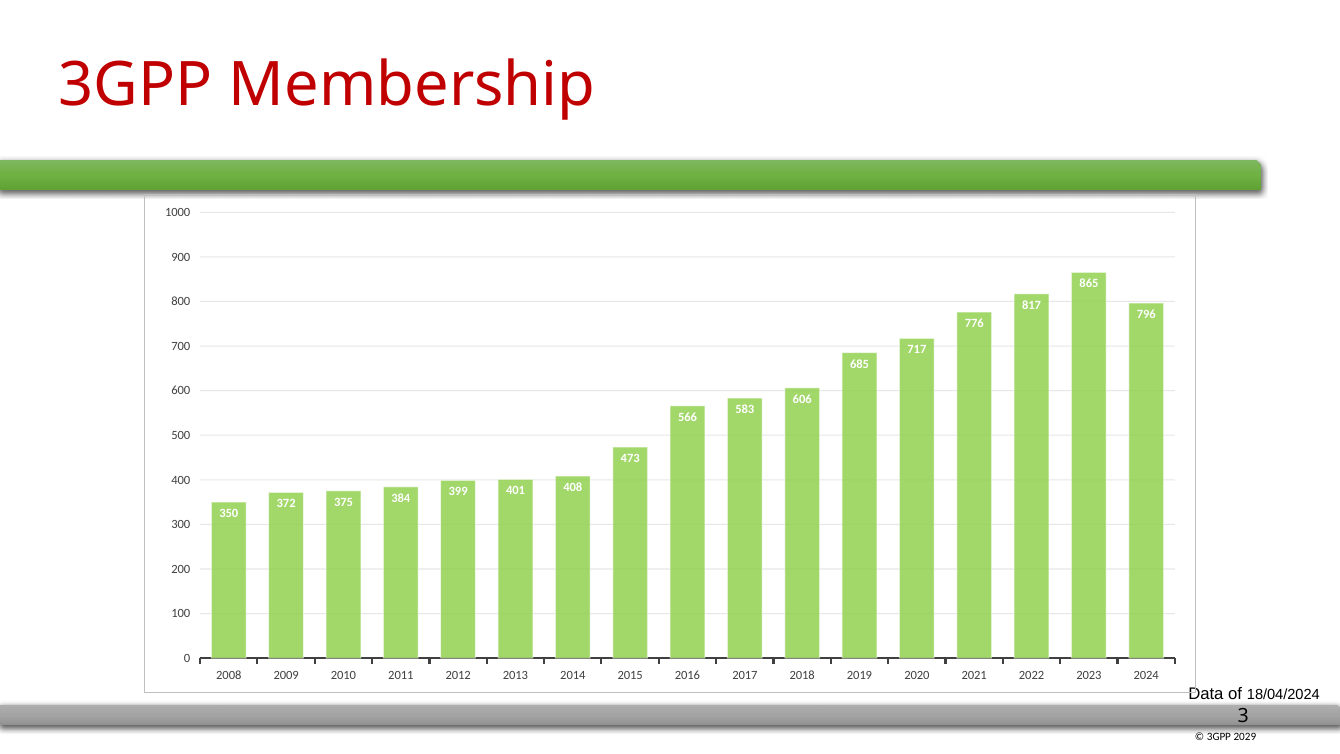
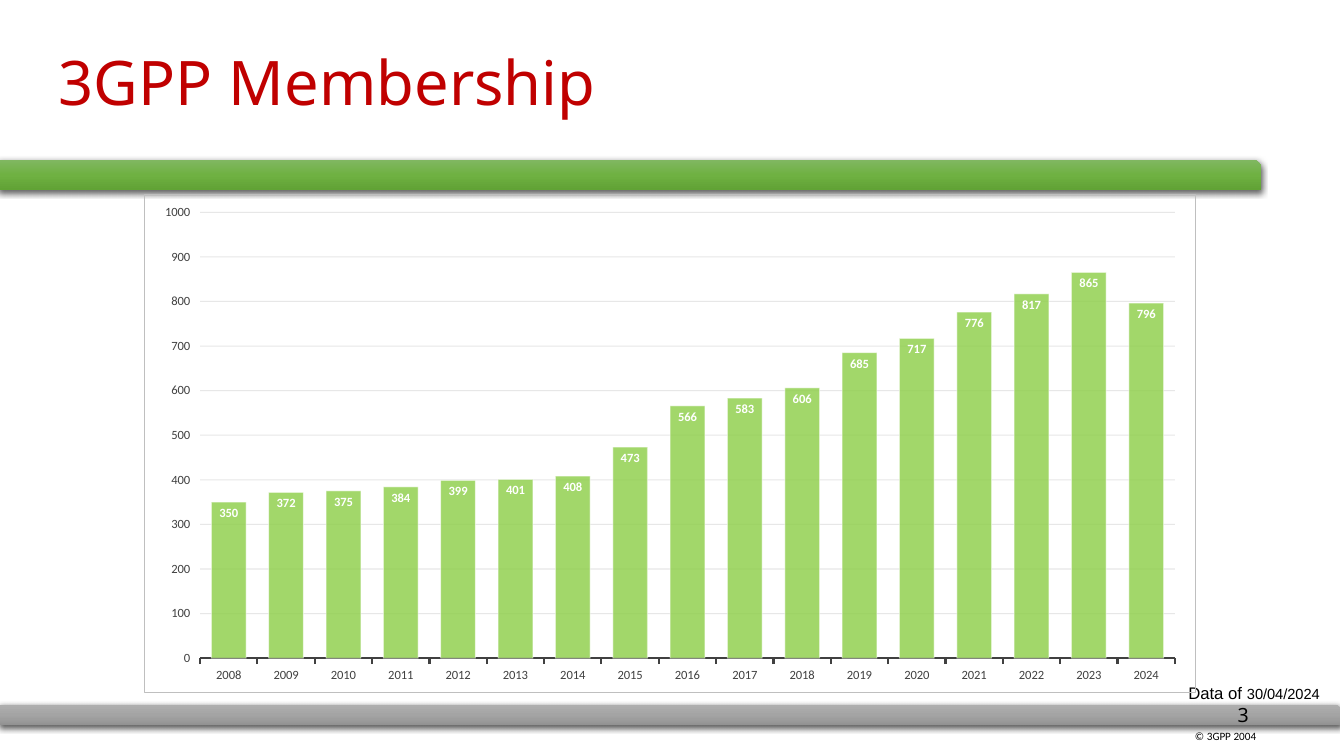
18/04/2024: 18/04/2024 -> 30/04/2024
2029: 2029 -> 2004
